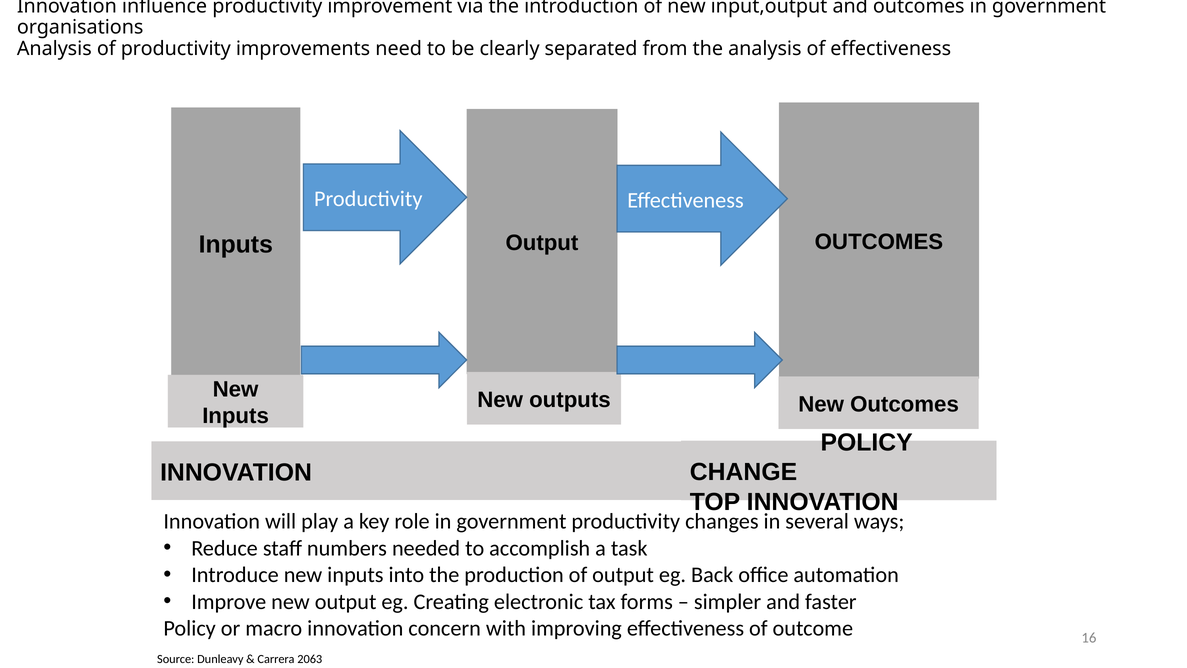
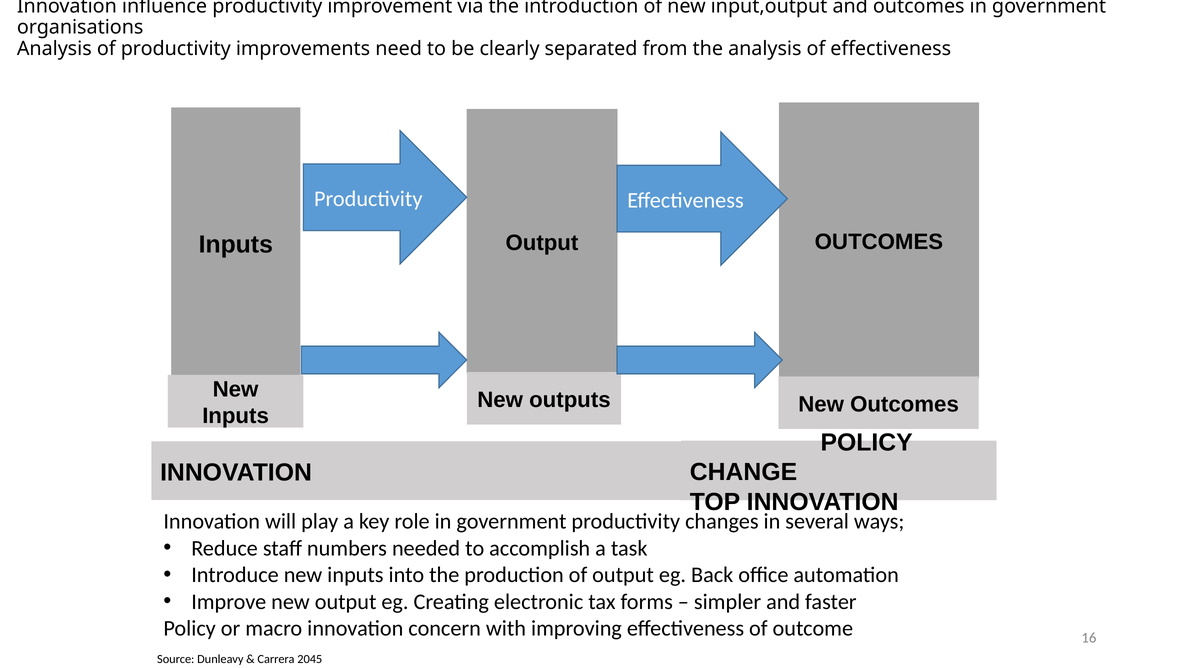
2063: 2063 -> 2045
